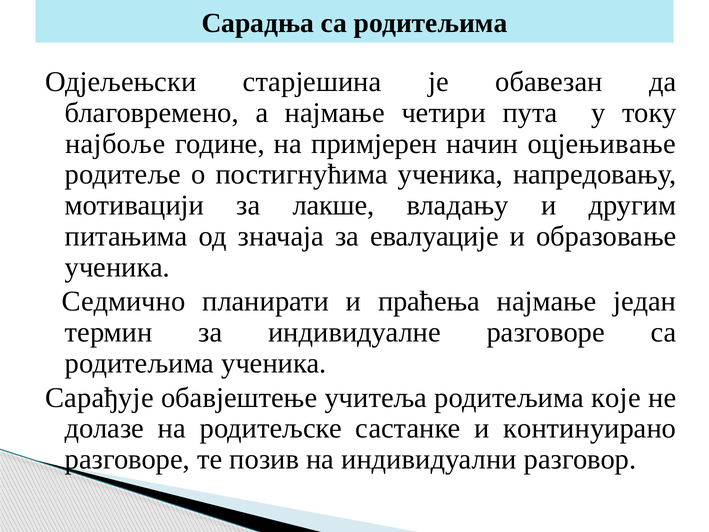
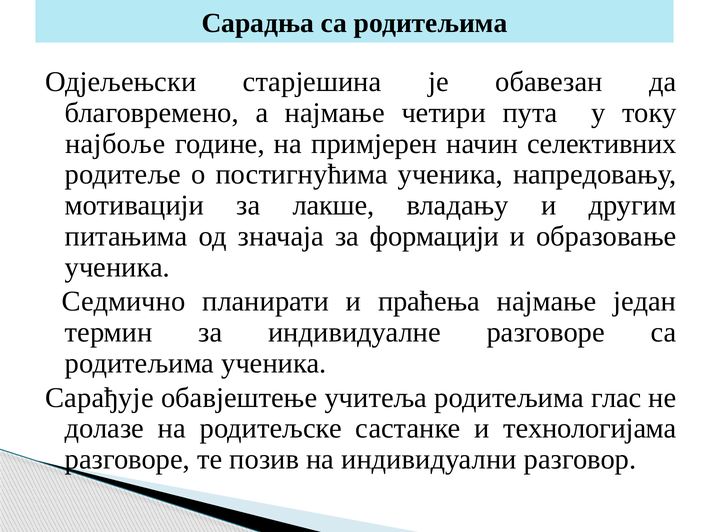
оцјењивање: оцјењивање -> селективних
евалуације: евалуације -> формацији
које: које -> глас
континуирано: континуирано -> технологијама
